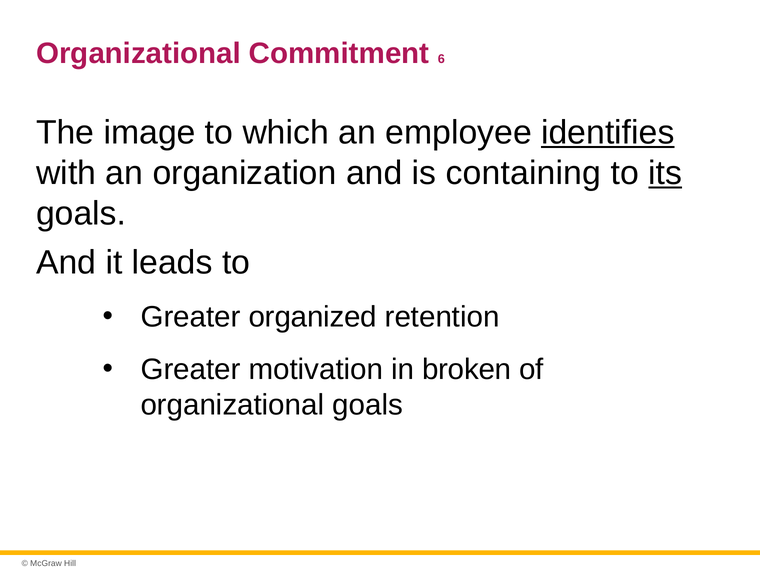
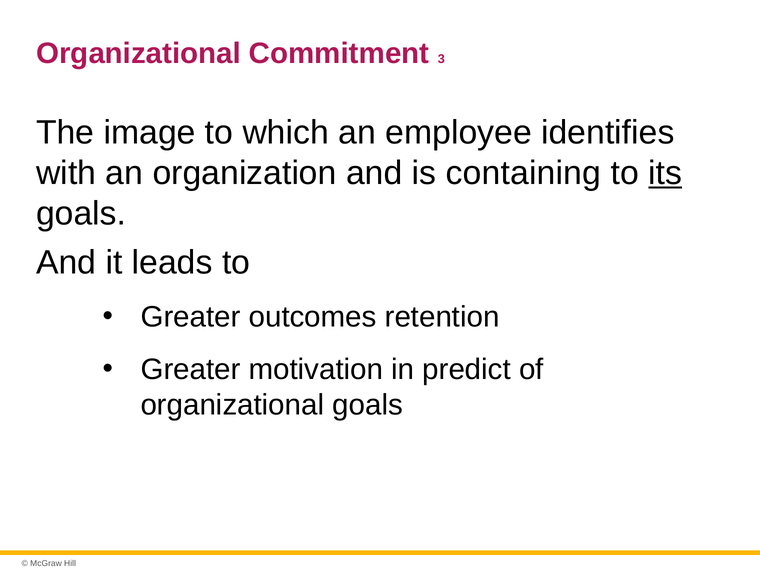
6: 6 -> 3
identifies underline: present -> none
organized: organized -> outcomes
broken: broken -> predict
